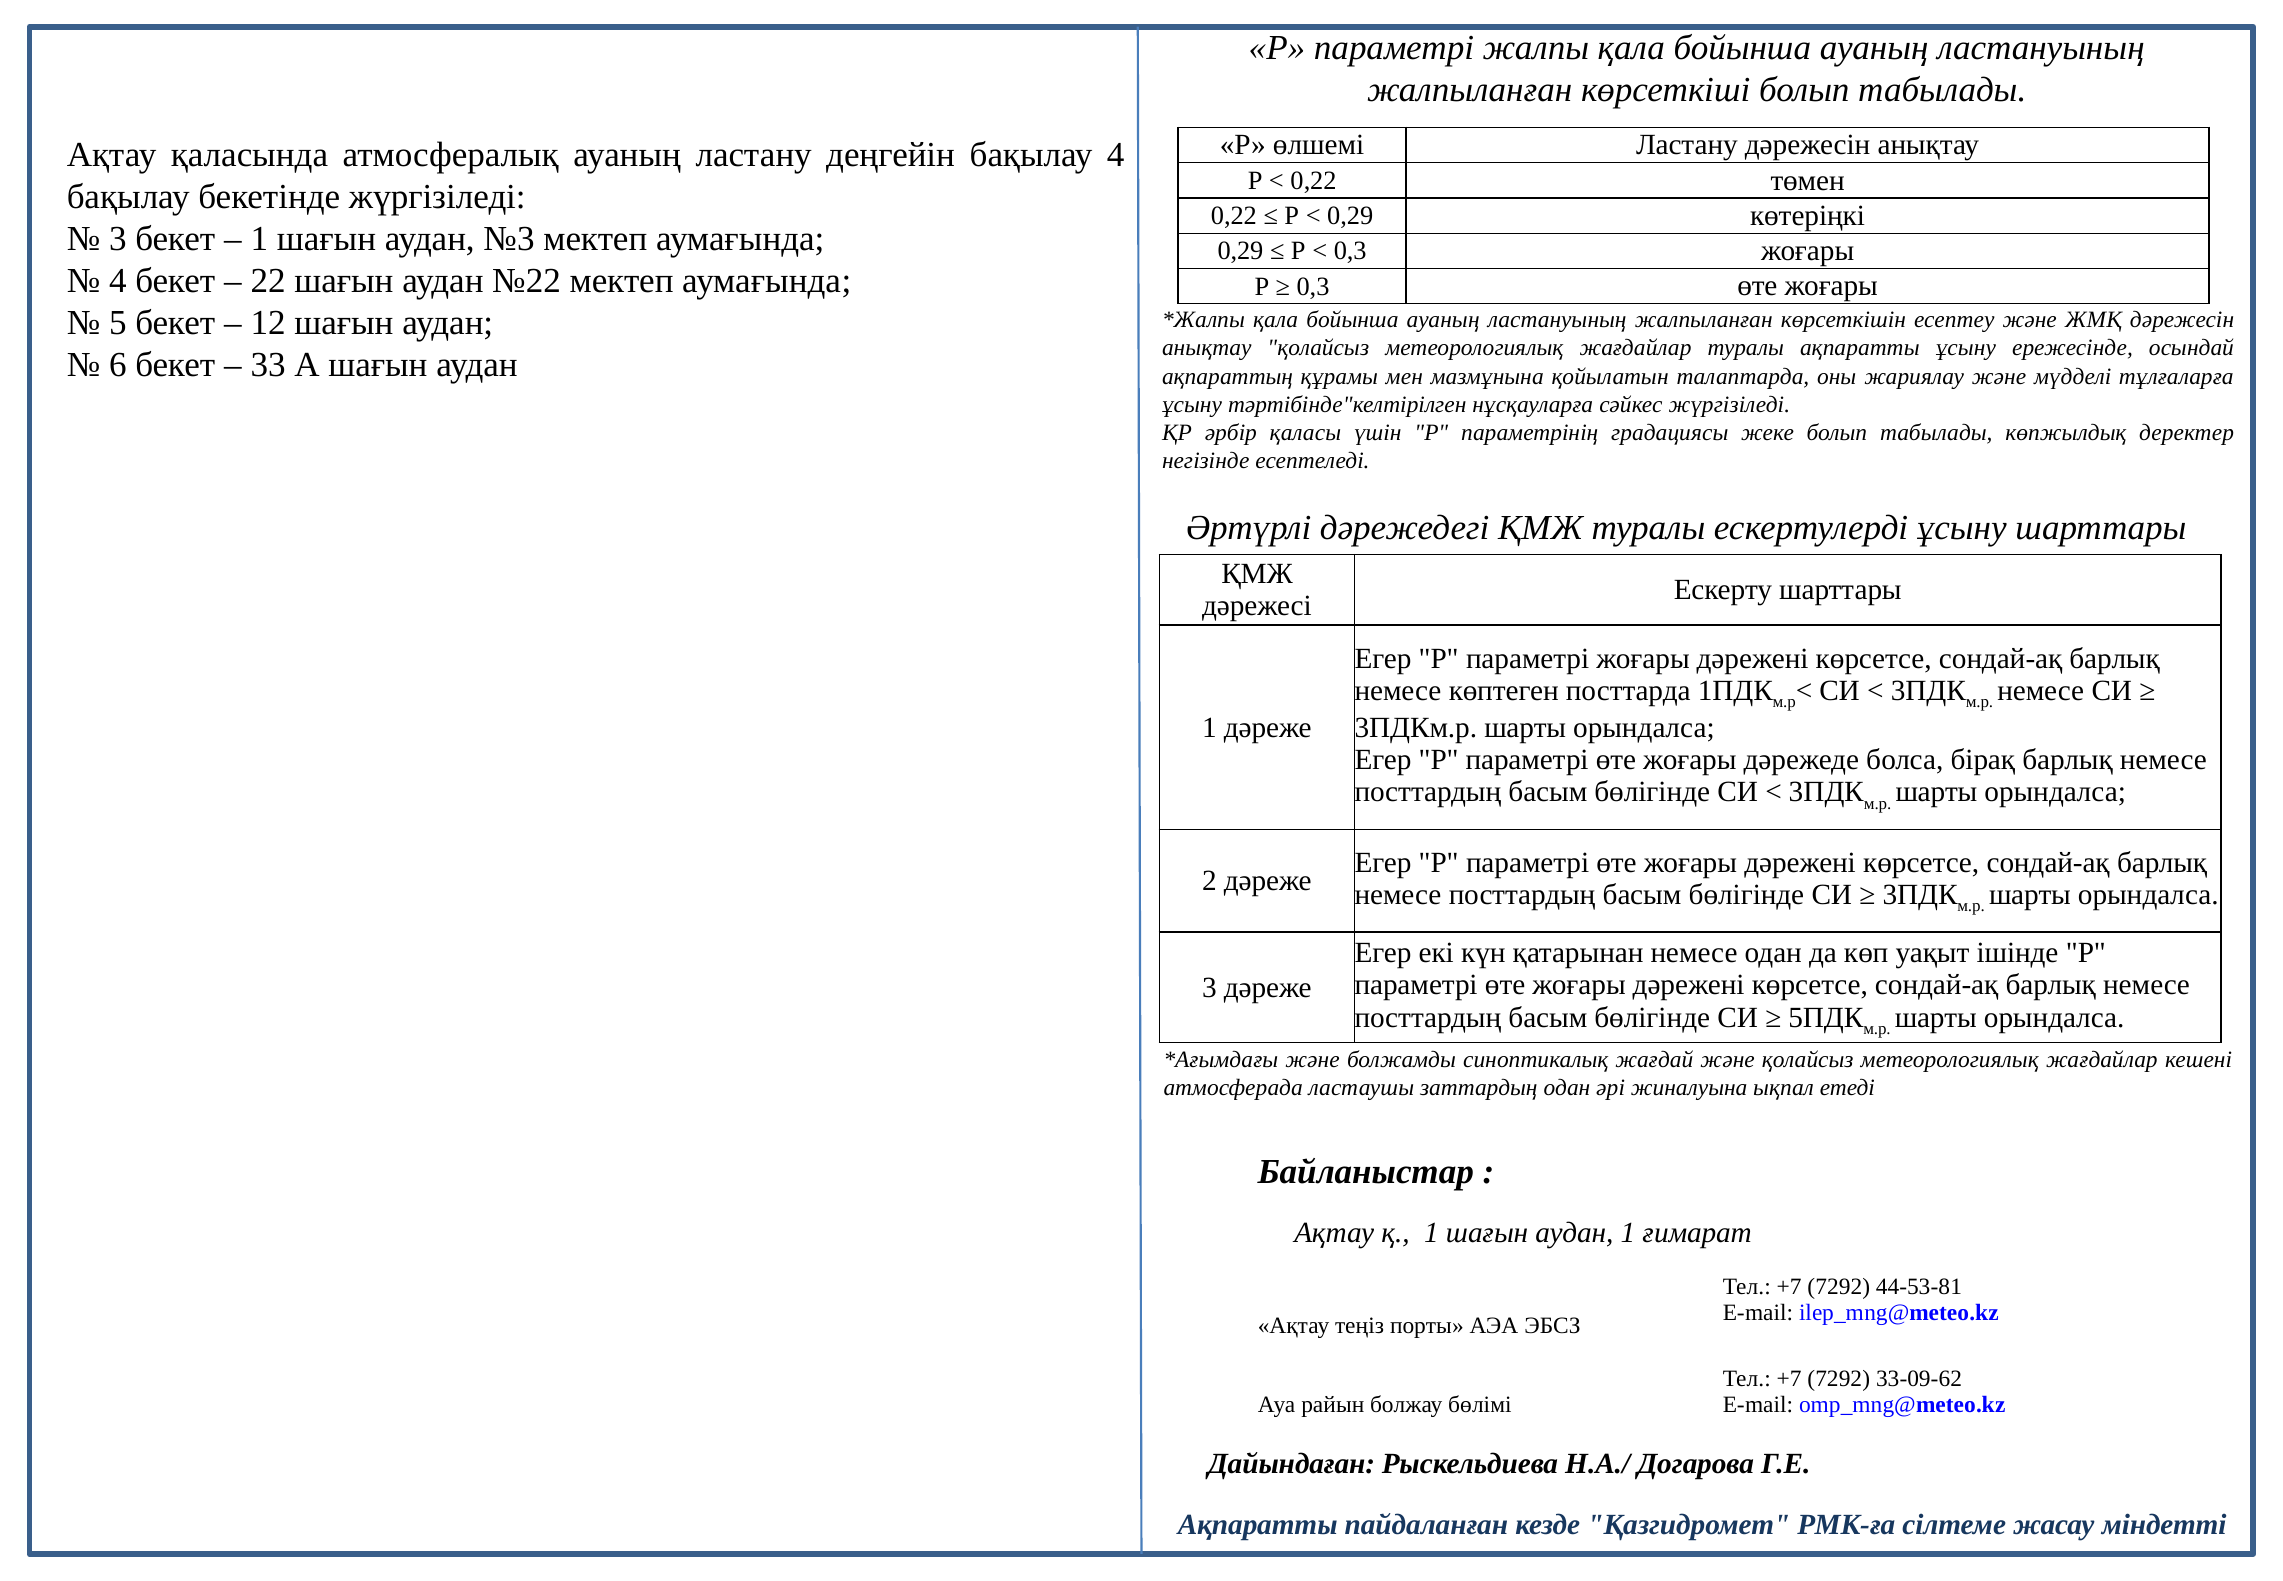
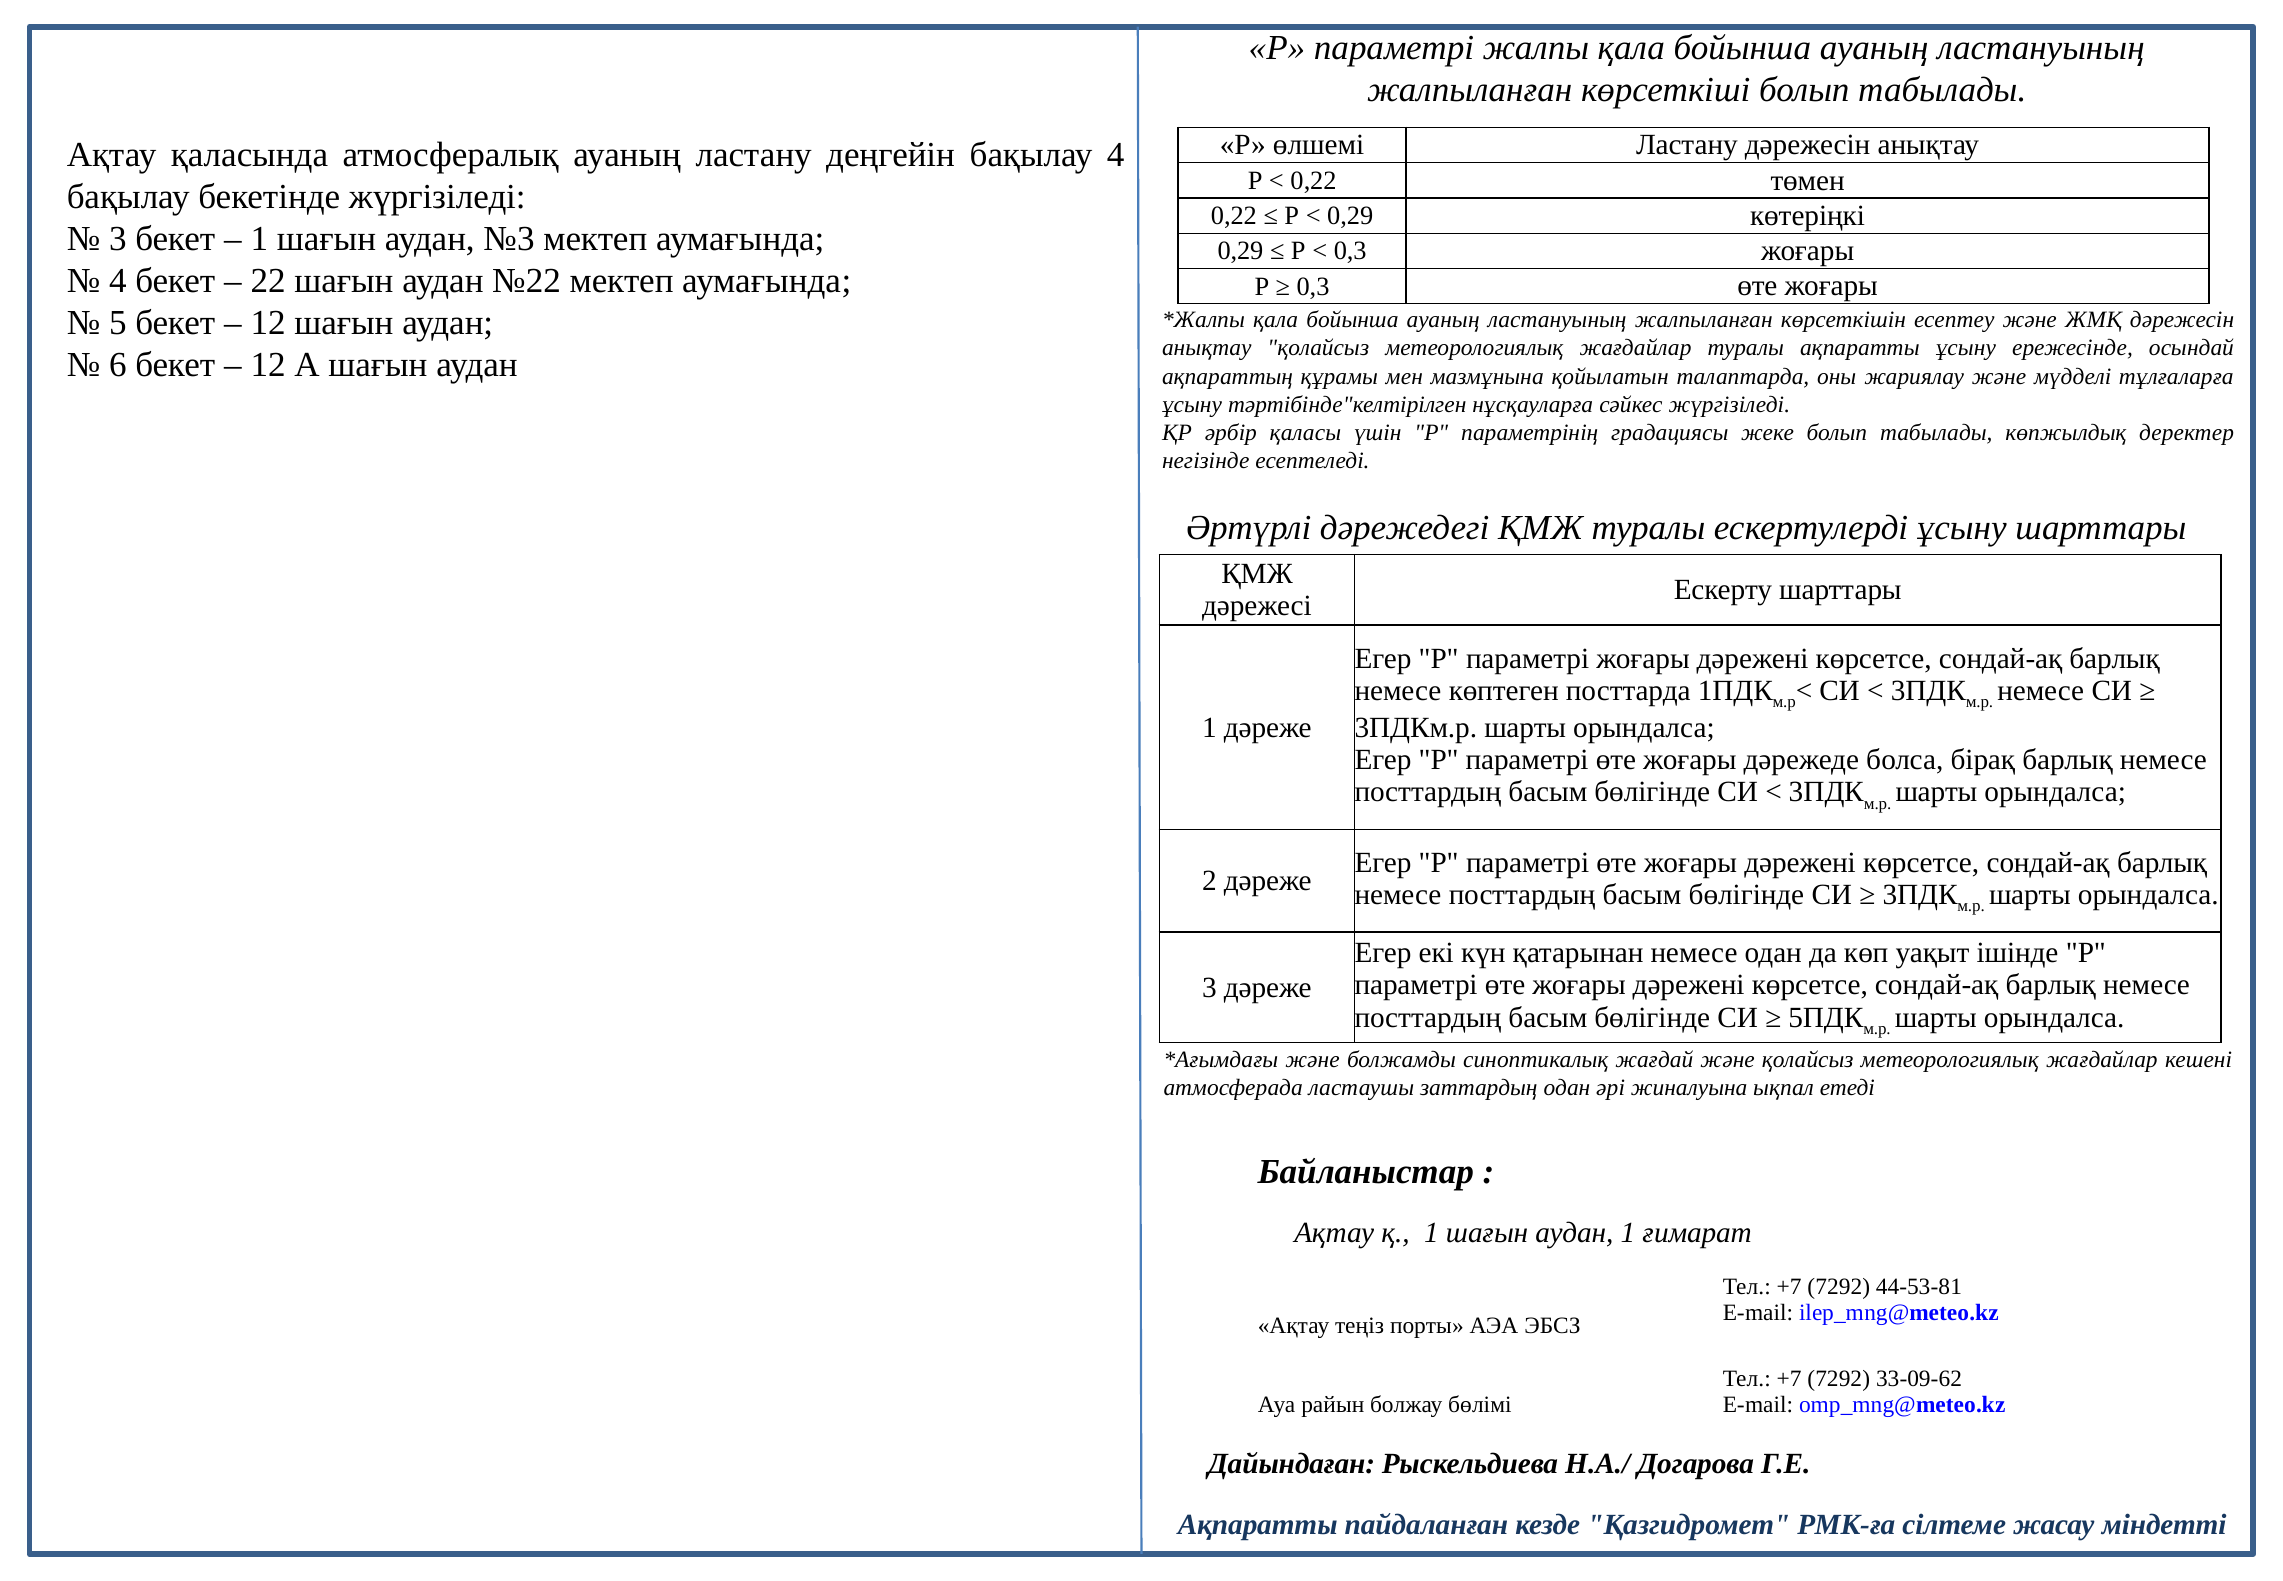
33 at (268, 365): 33 -> 12
